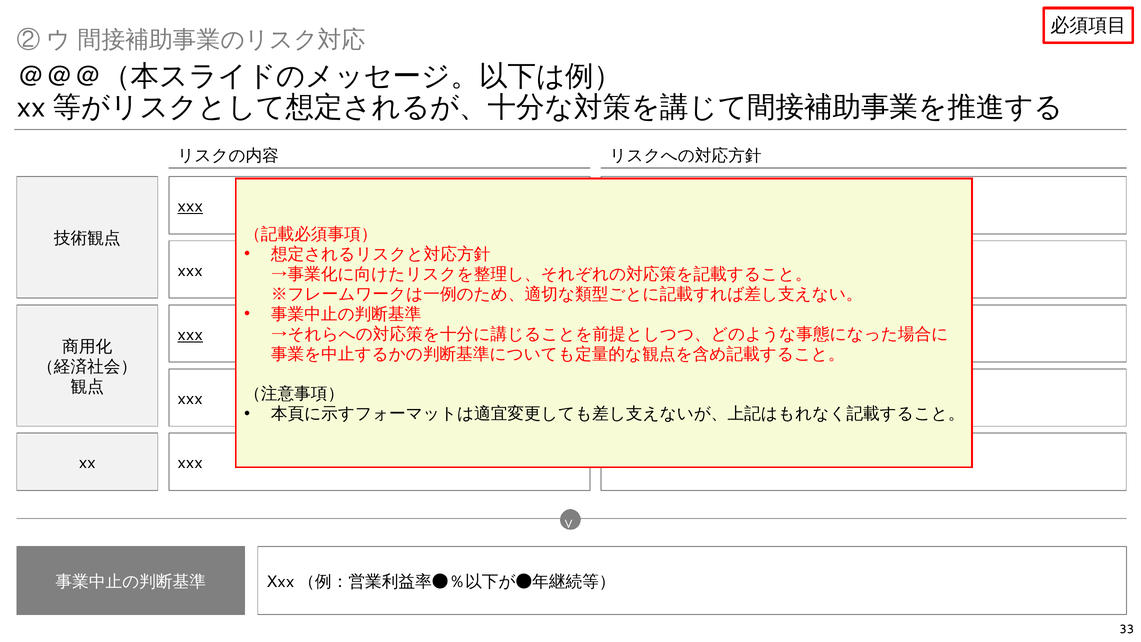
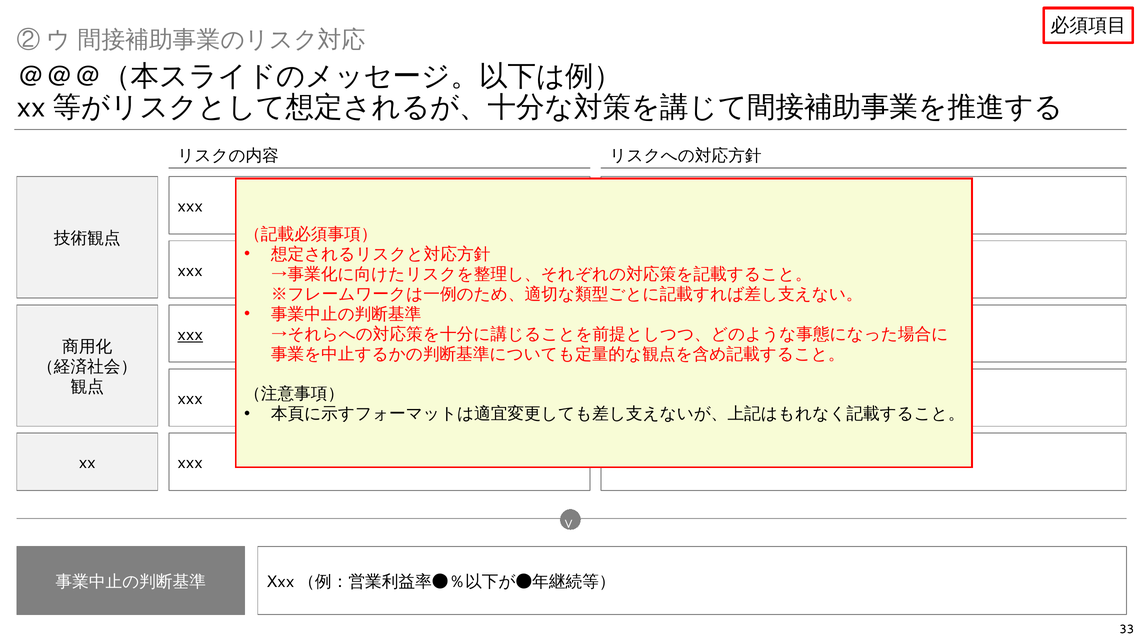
xxx at (190, 206) underline: present -> none
